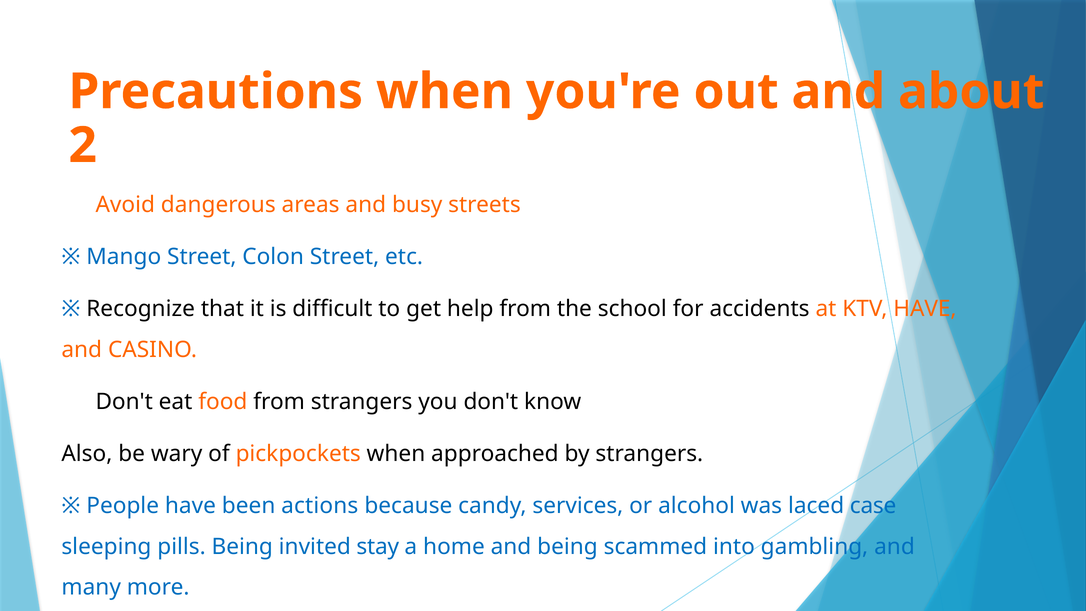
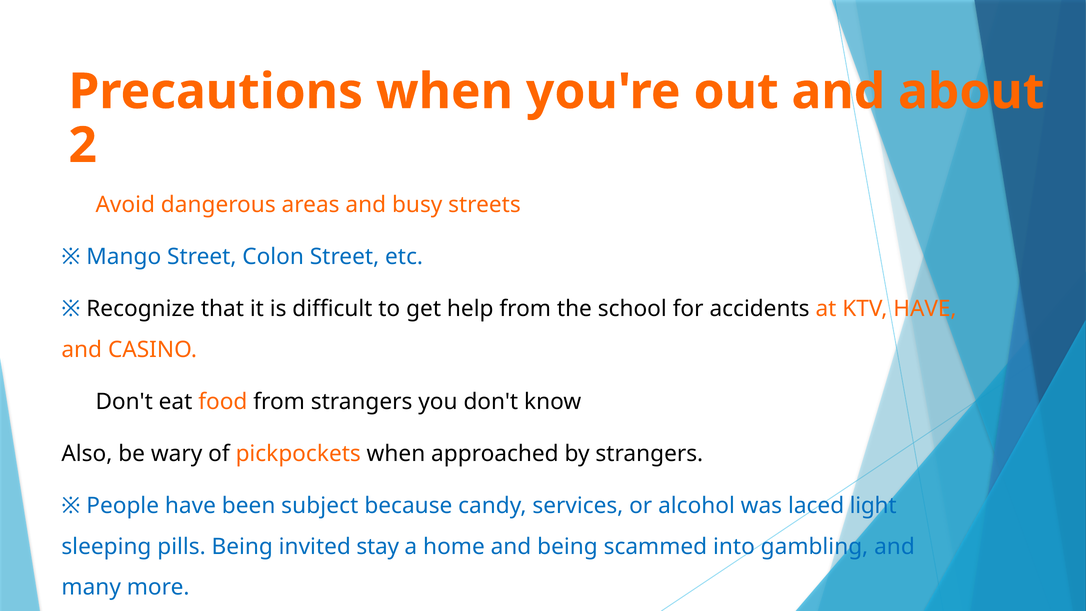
actions: actions -> subject
case: case -> light
